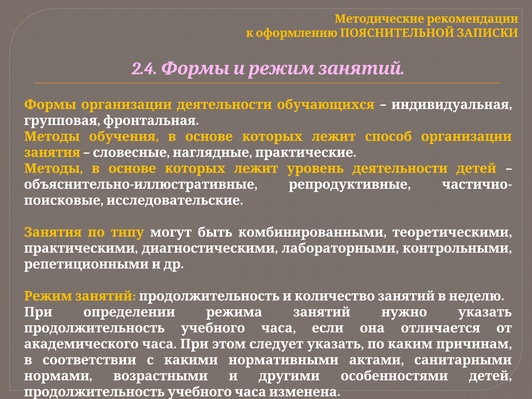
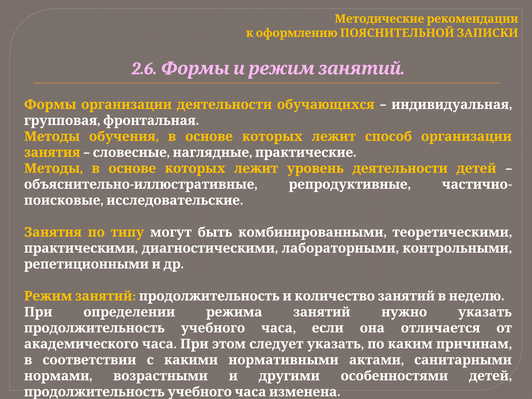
2.4: 2.4 -> 2.6
